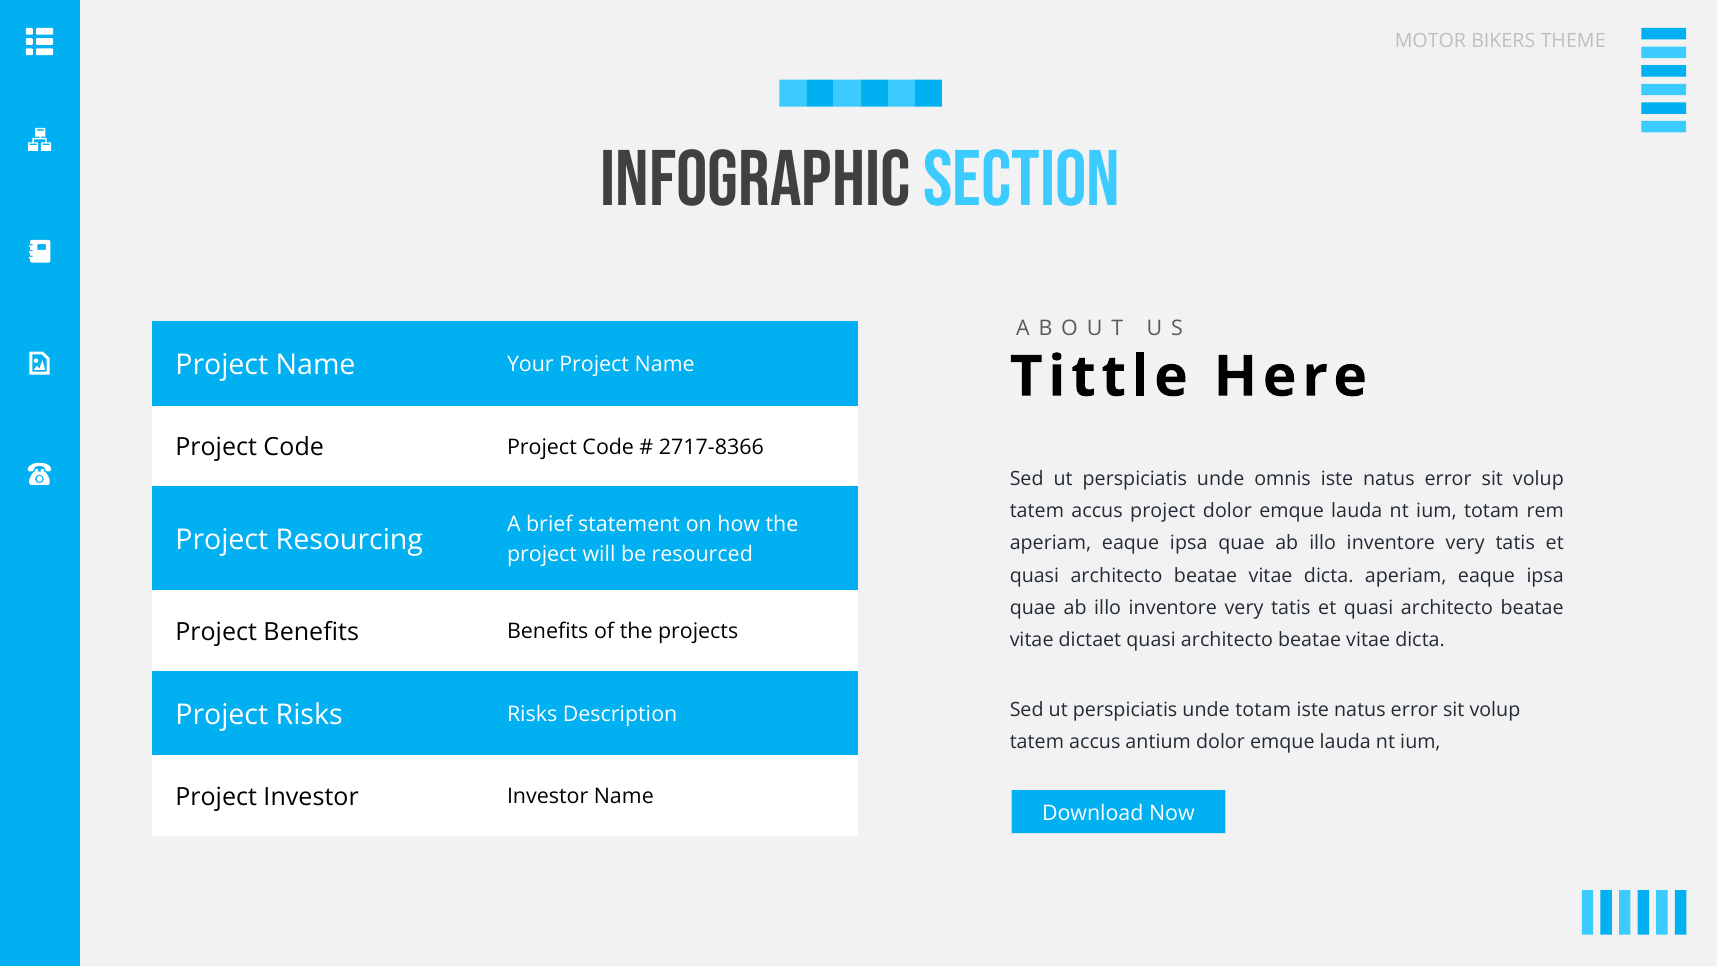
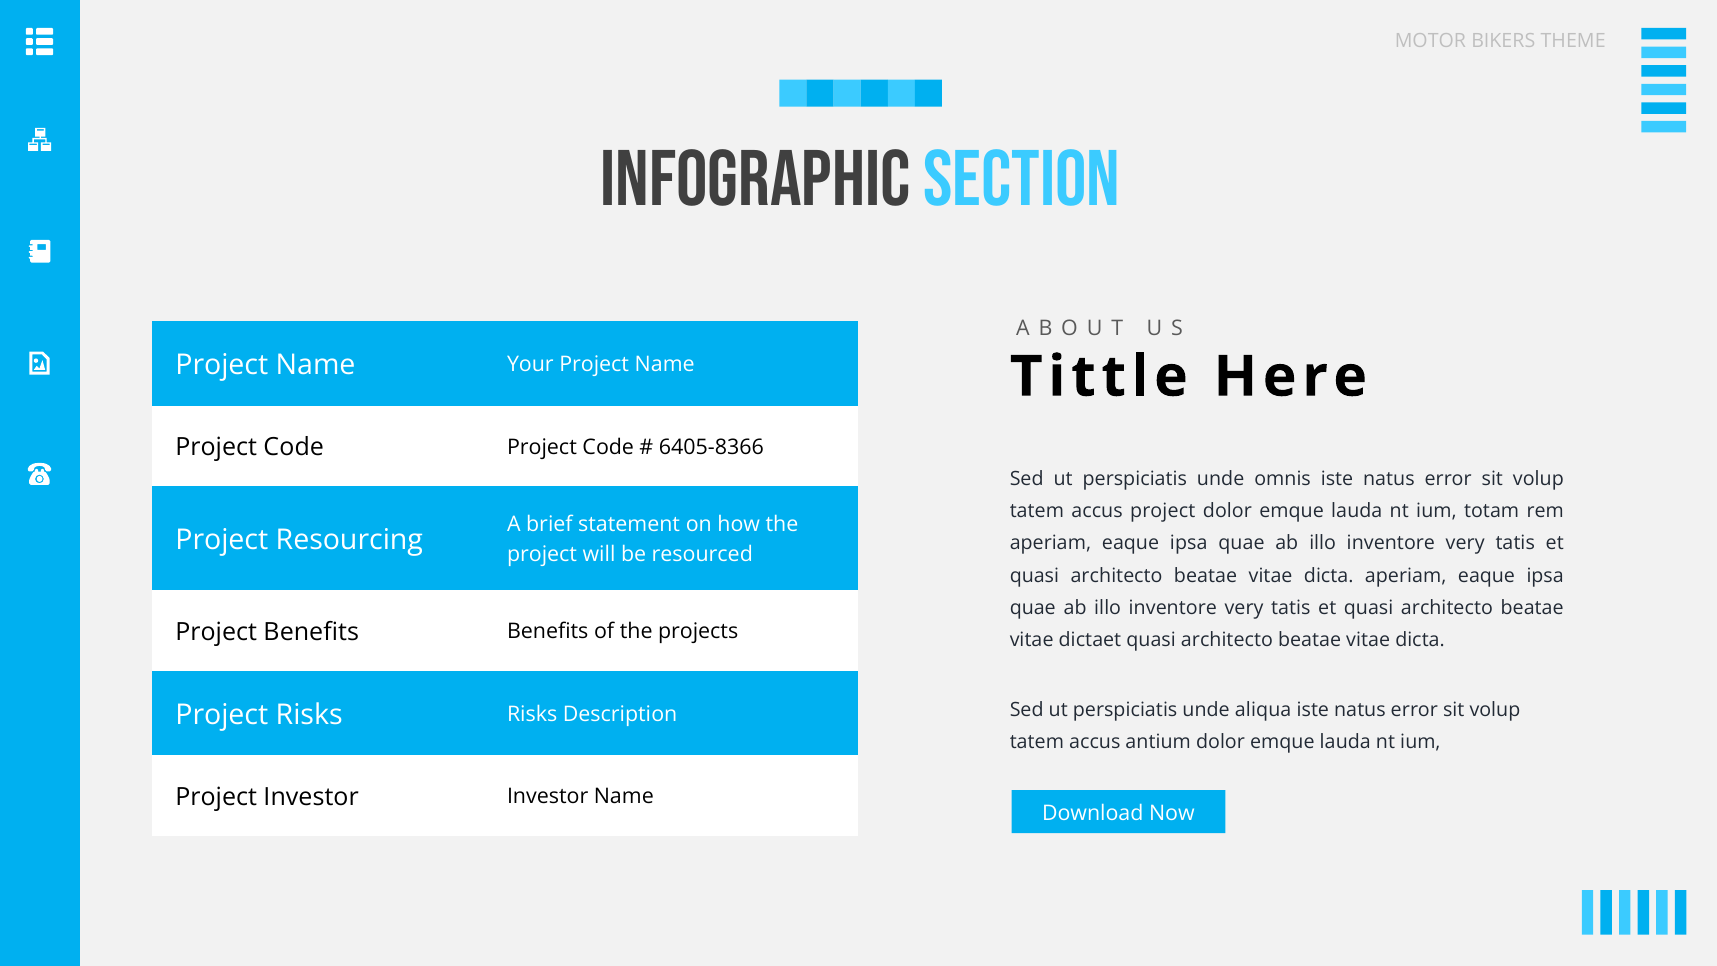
2717-8366: 2717-8366 -> 6405-8366
unde totam: totam -> aliqua
